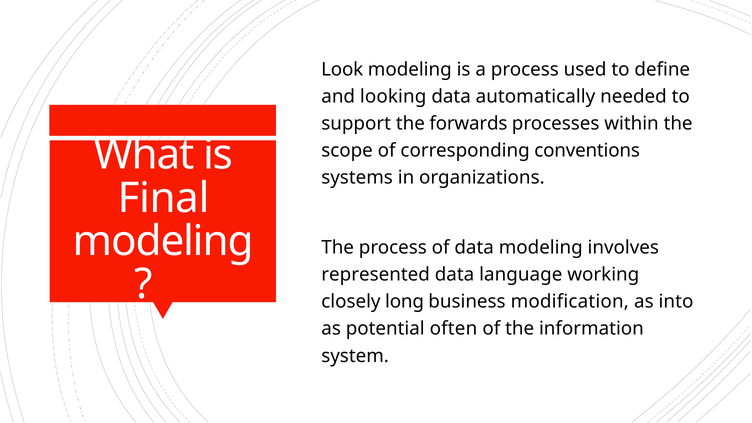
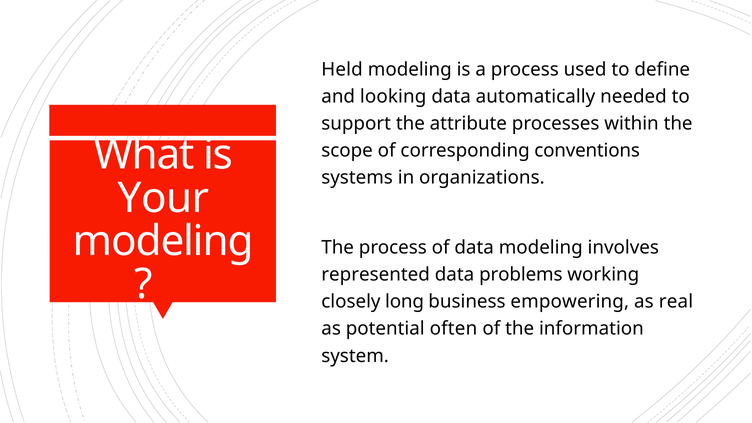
Look: Look -> Held
forwards: forwards -> attribute
Final: Final -> Your
language: language -> problems
modification: modification -> empowering
into: into -> real
